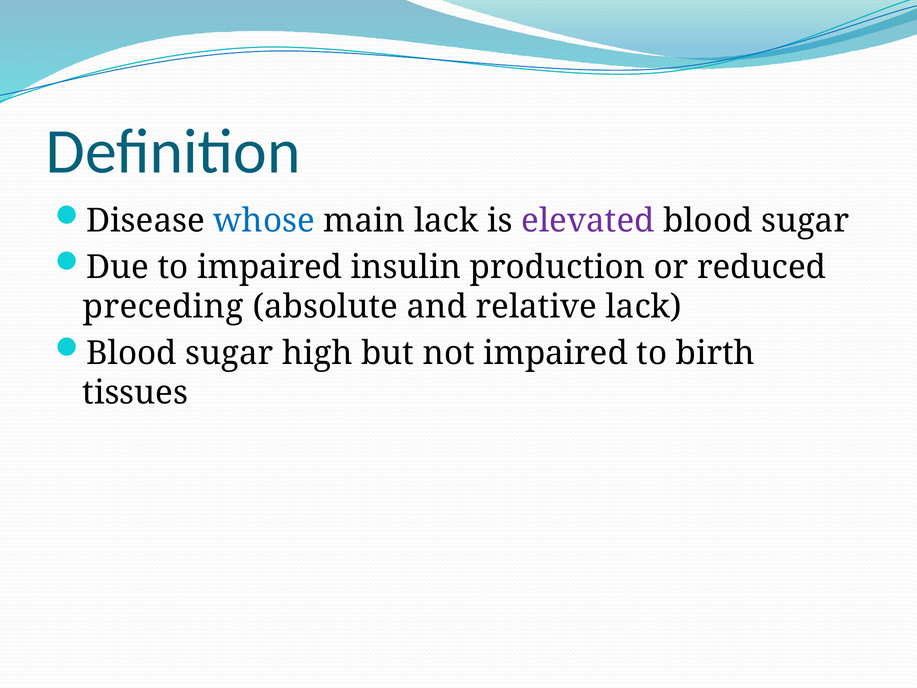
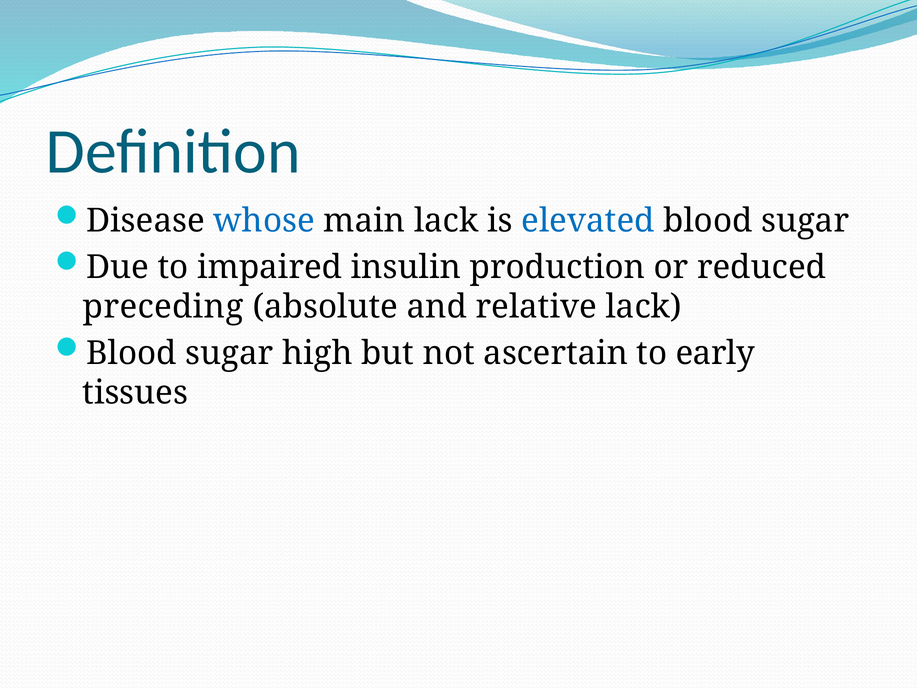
elevated colour: purple -> blue
not impaired: impaired -> ascertain
birth: birth -> early
